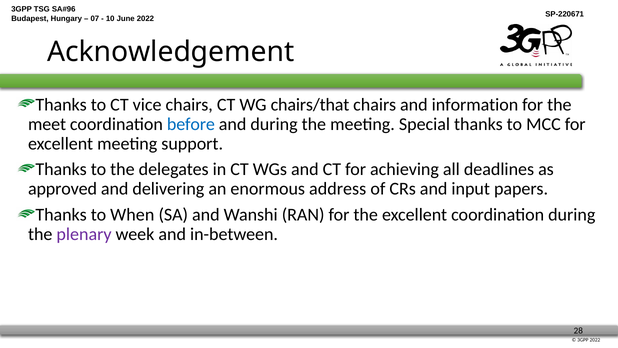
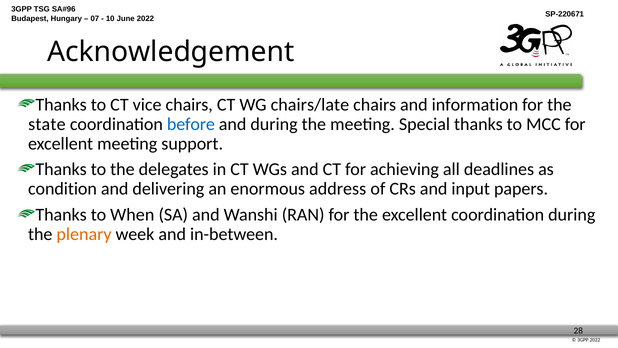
chairs/that: chairs/that -> chairs/late
meet: meet -> state
approved: approved -> condition
plenary colour: purple -> orange
